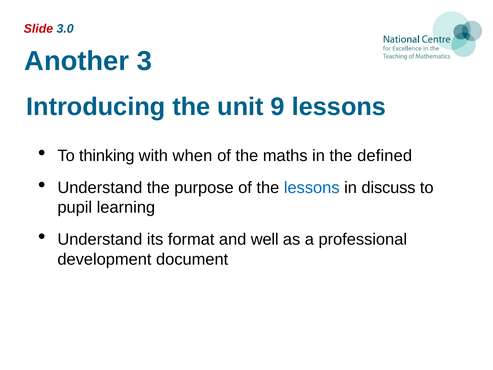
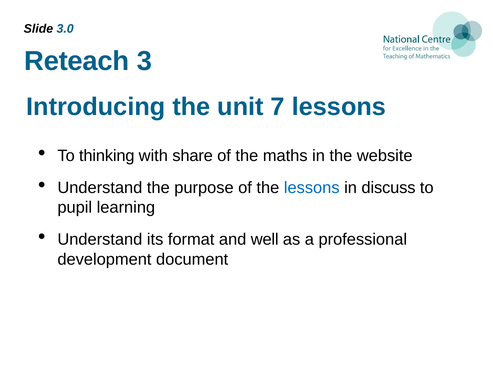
Slide colour: red -> black
Another: Another -> Reteach
9: 9 -> 7
when: when -> share
defined: defined -> website
